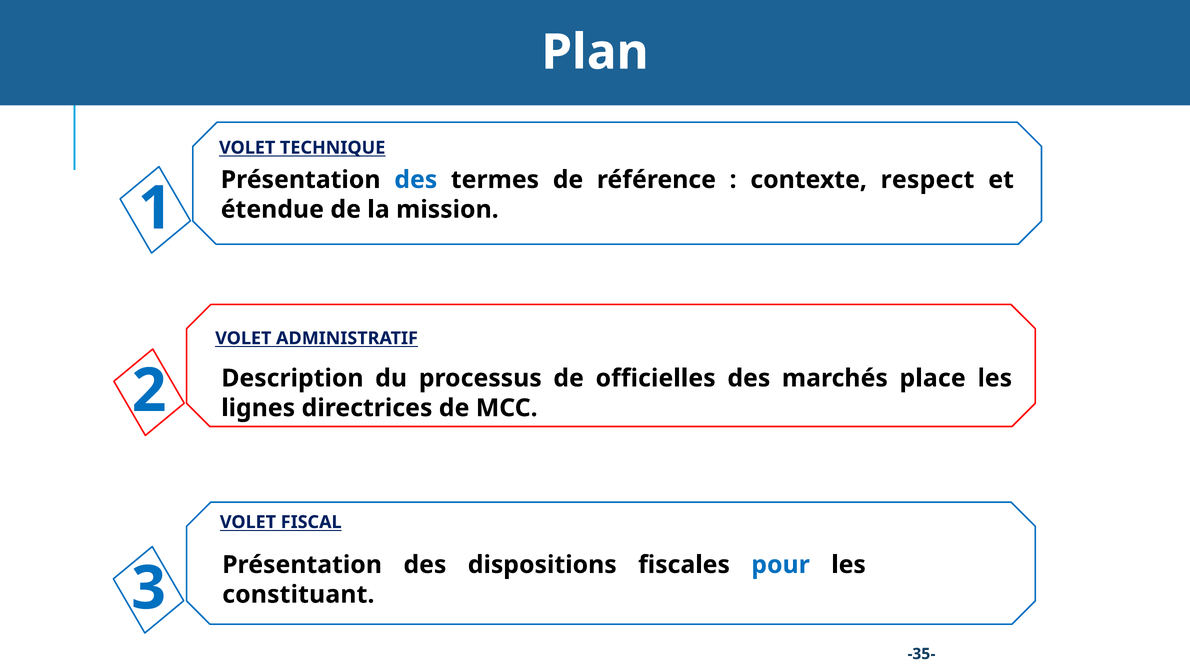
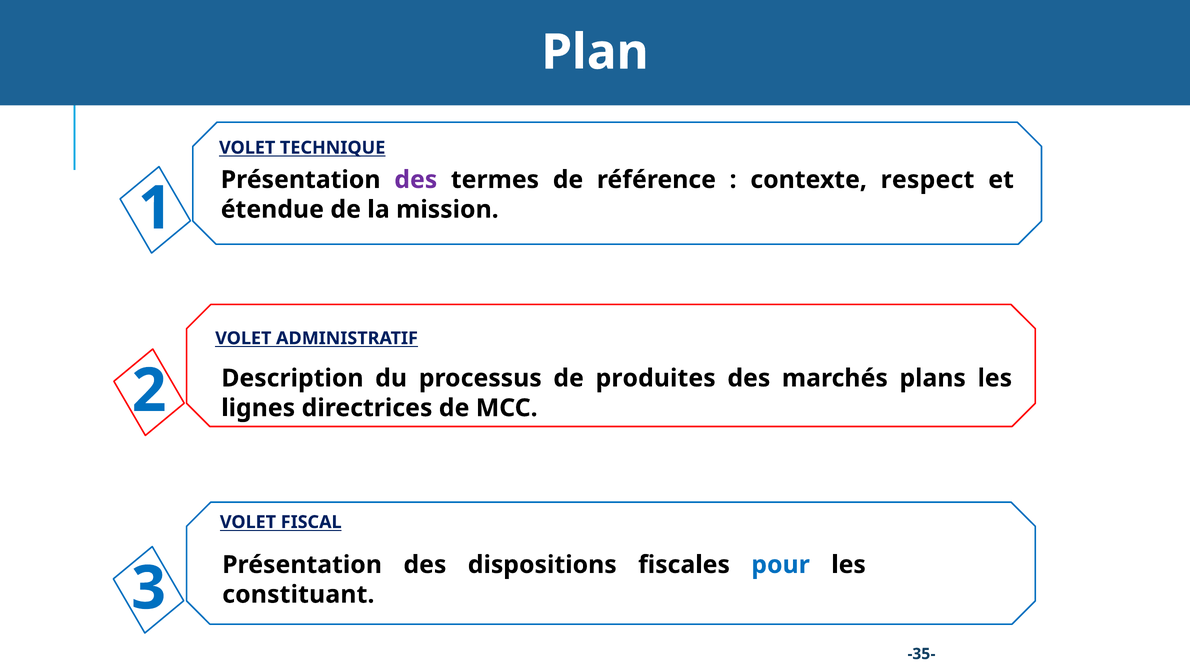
des at (416, 180) colour: blue -> purple
officielles: officielles -> produites
place: place -> plans
